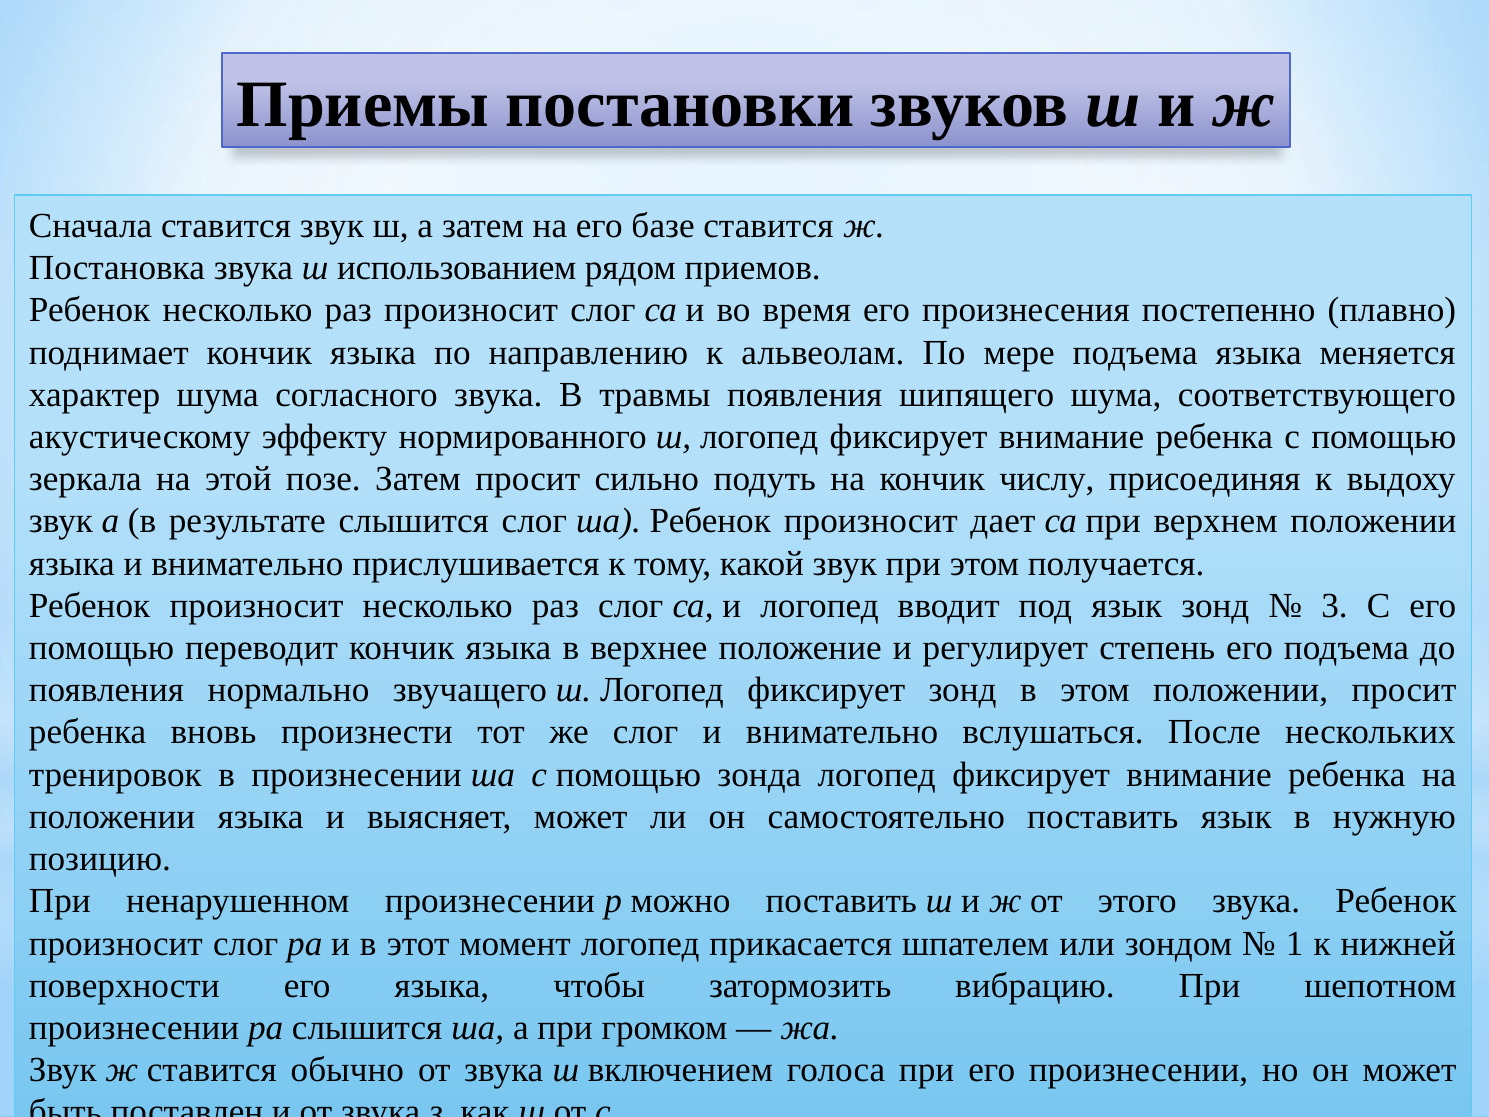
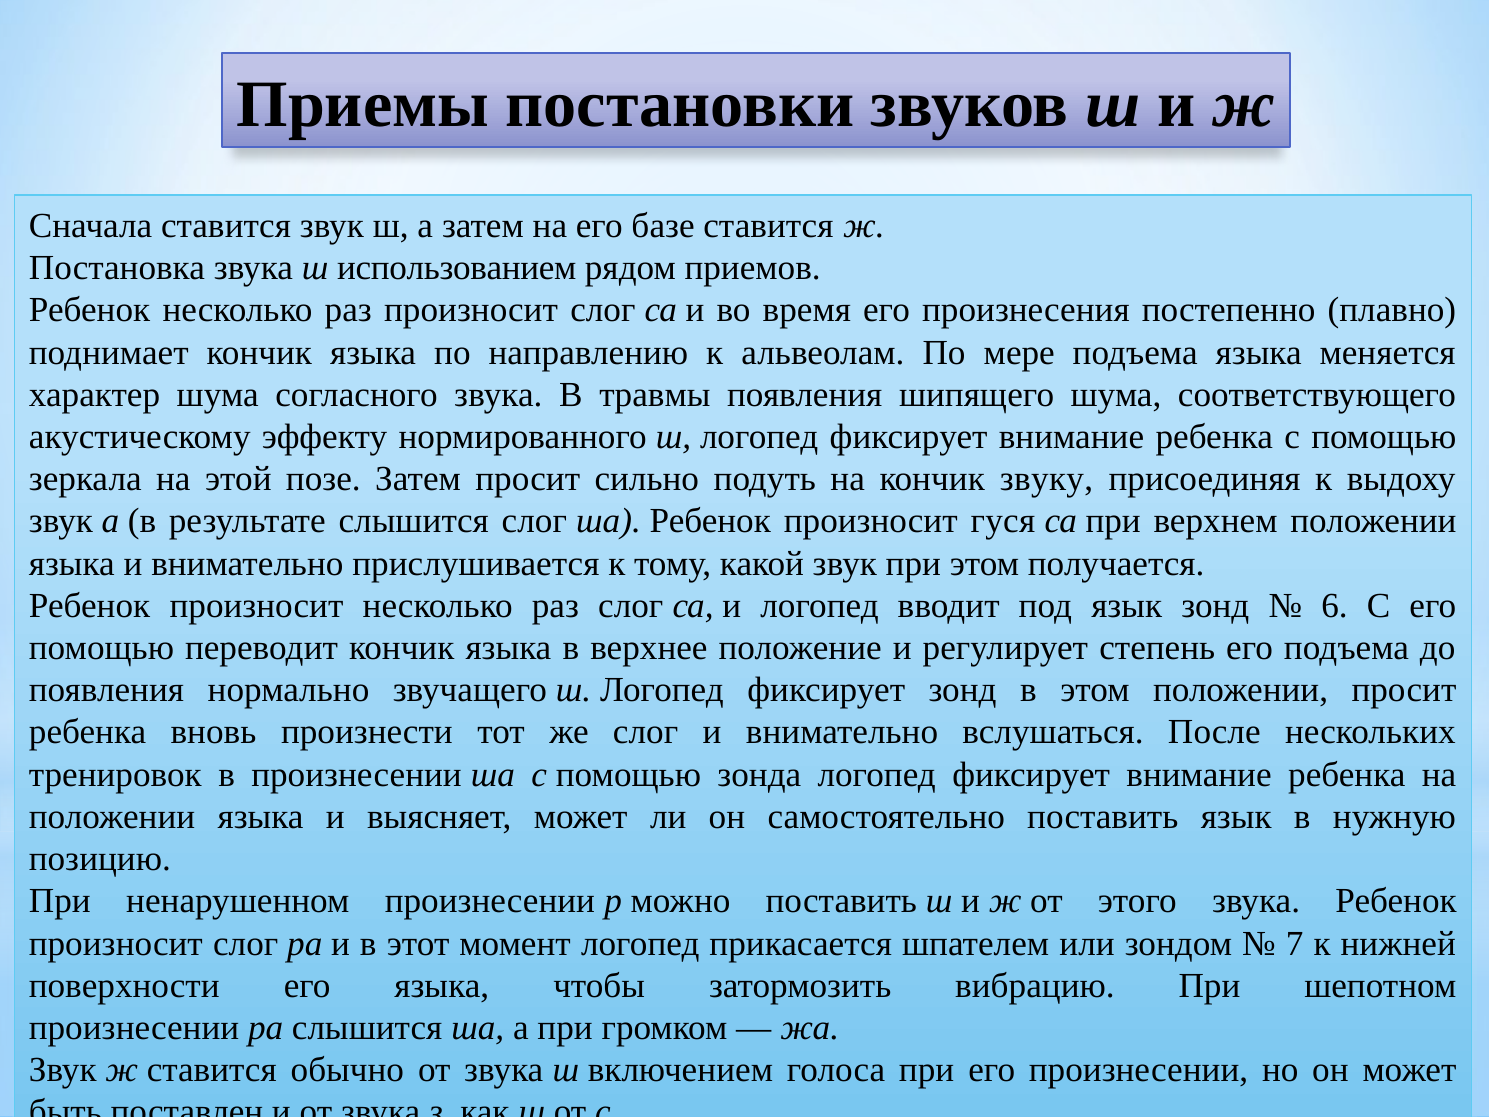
числу: числу -> звуку
дает: дает -> гуся
3: 3 -> 6
1: 1 -> 7
